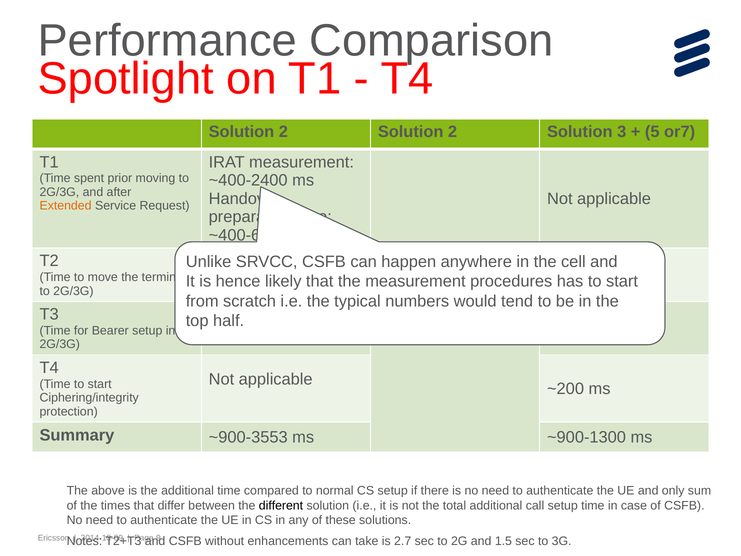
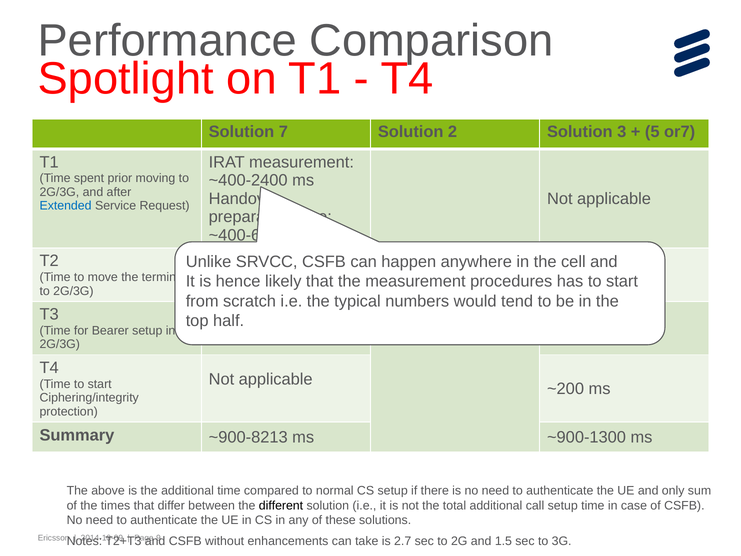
2 at (283, 132): 2 -> 7
Extended colour: orange -> blue
~900-3553: ~900-3553 -> ~900-8213
